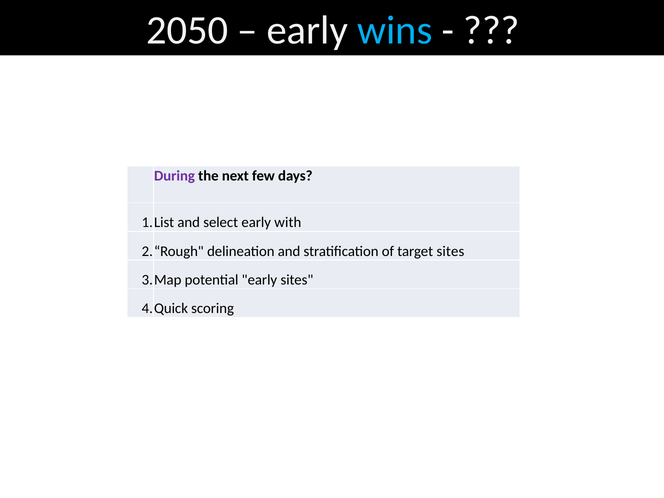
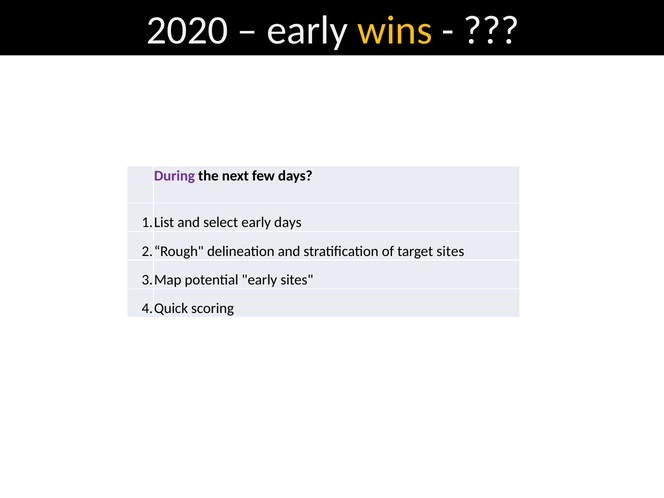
2050: 2050 -> 2020
wins colour: light blue -> yellow
early with: with -> days
